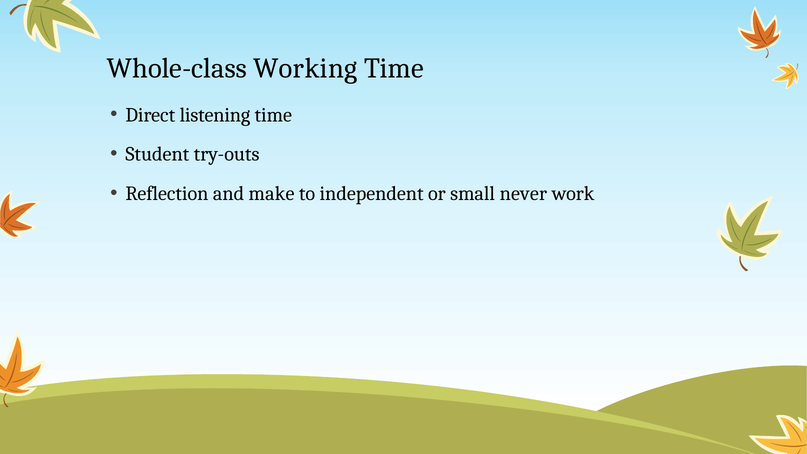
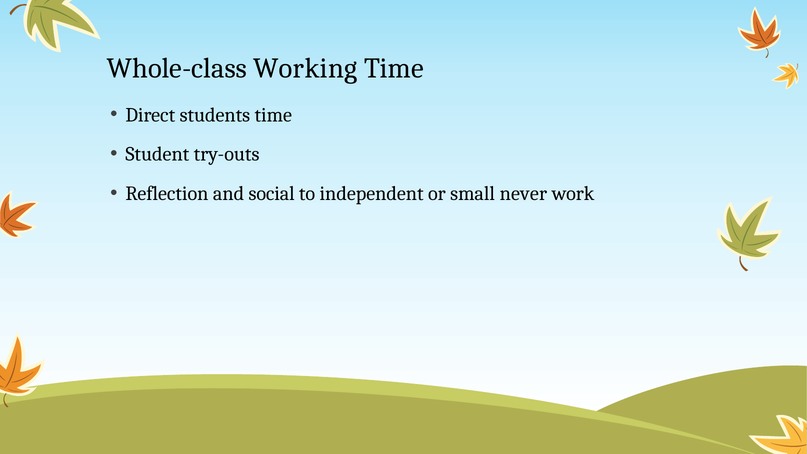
listening: listening -> students
make: make -> social
